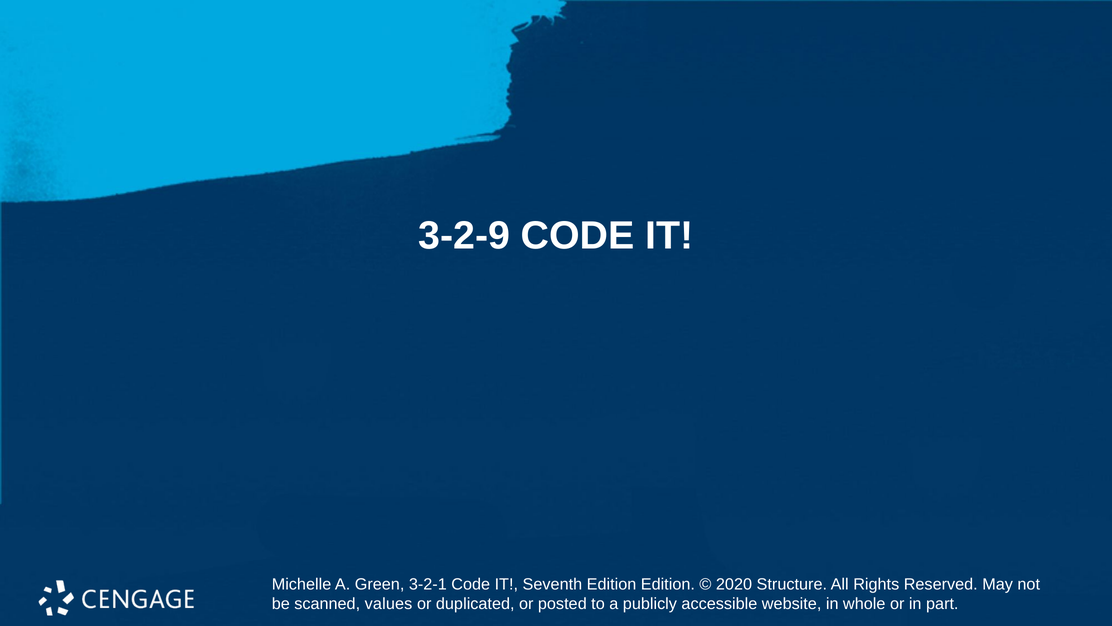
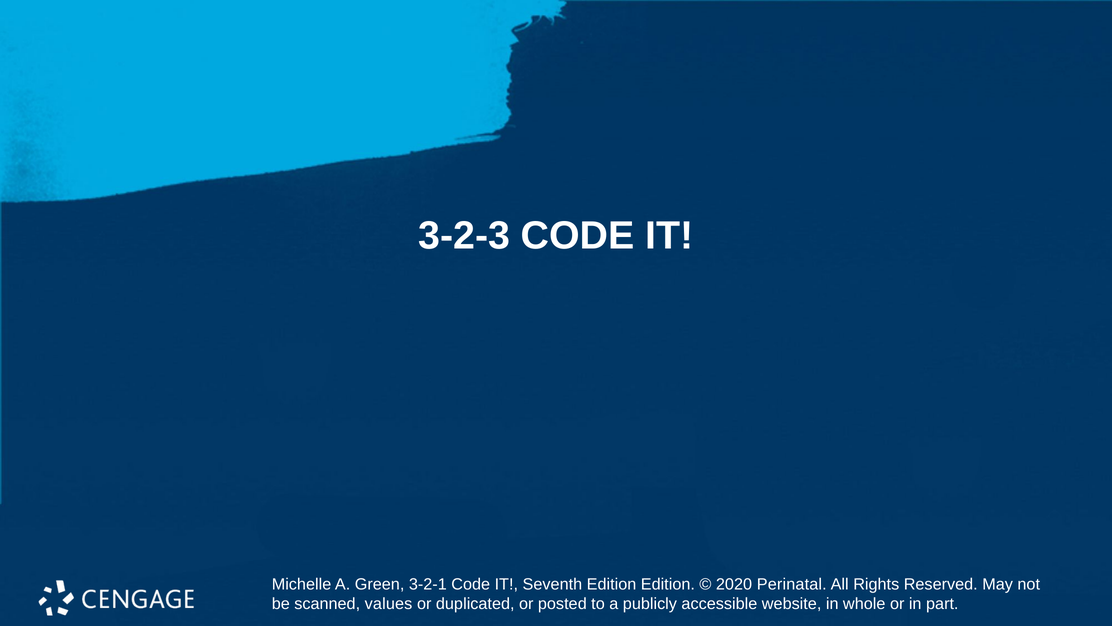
3-2-9: 3-2-9 -> 3-2-3
Structure: Structure -> Perinatal
